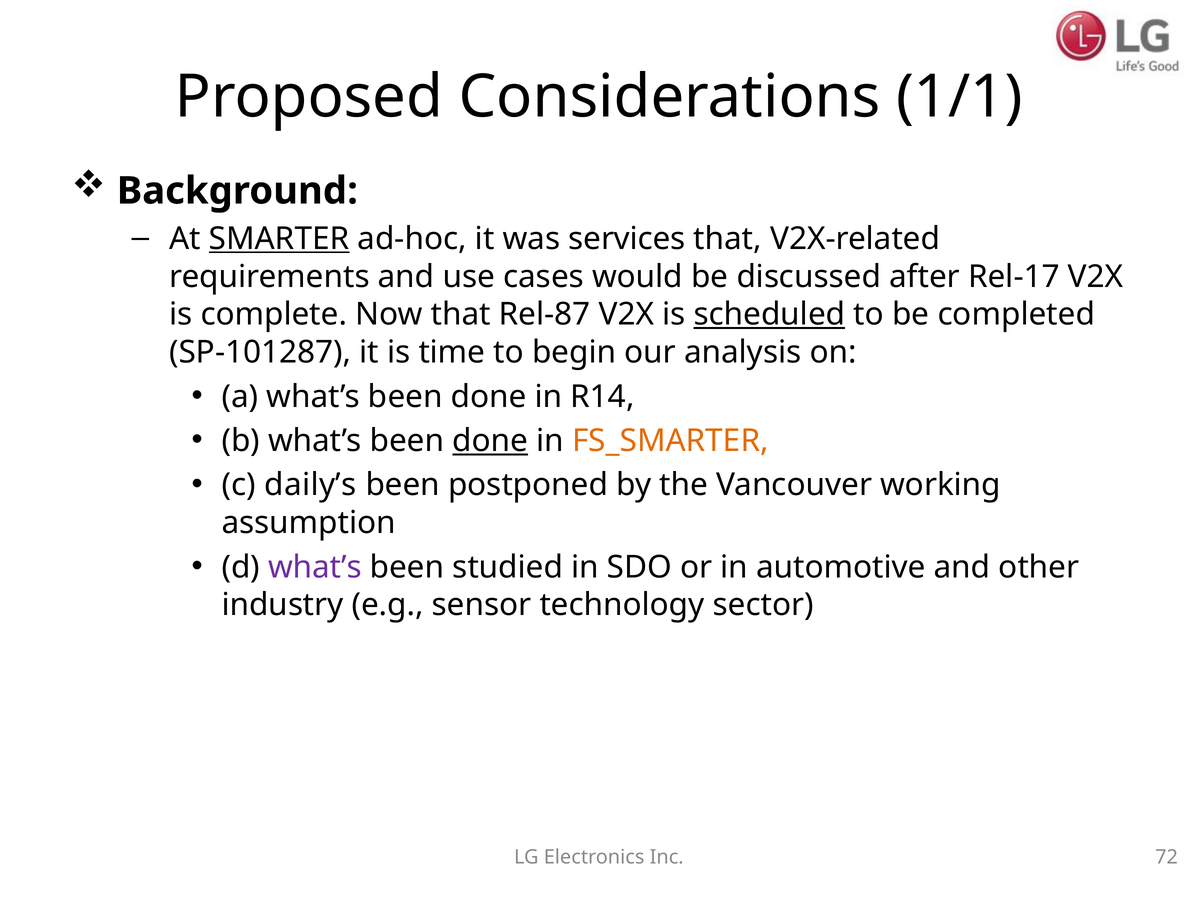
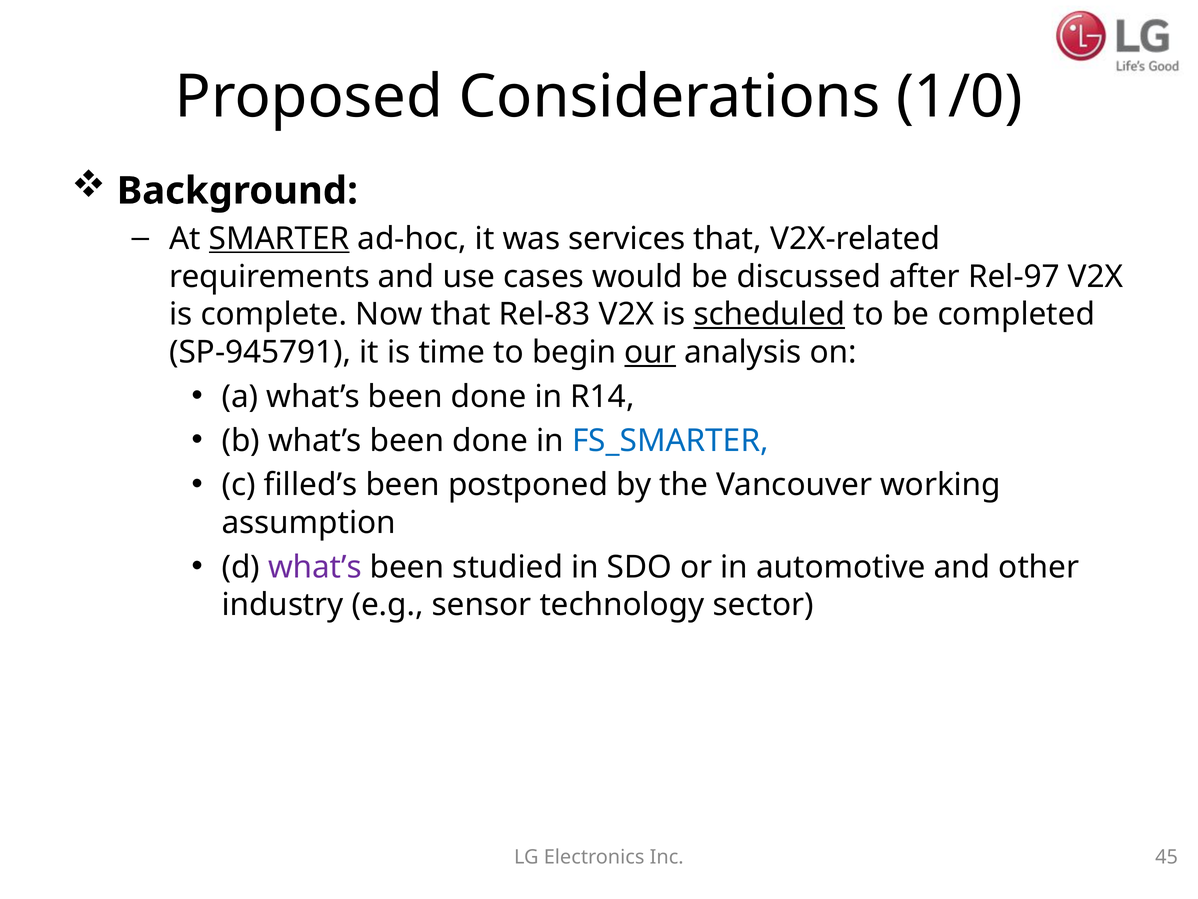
1/1: 1/1 -> 1/0
Rel-17: Rel-17 -> Rel-97
Rel-87: Rel-87 -> Rel-83
SP-101287: SP-101287 -> SP-945791
our underline: none -> present
done at (490, 441) underline: present -> none
FS_SMARTER colour: orange -> blue
daily’s: daily’s -> filled’s
72: 72 -> 45
